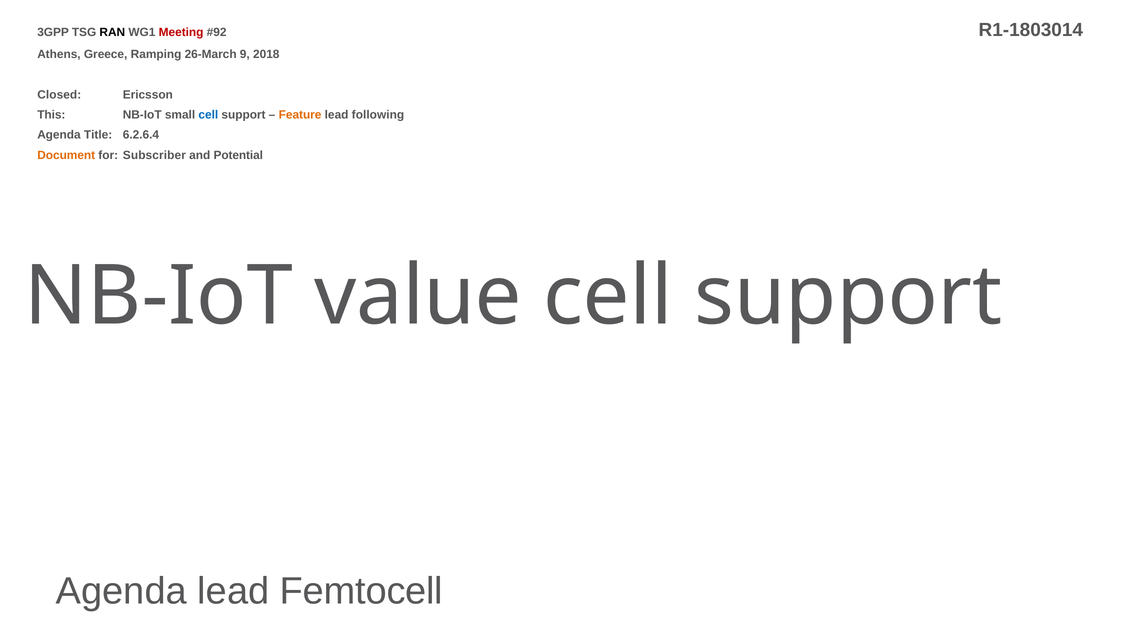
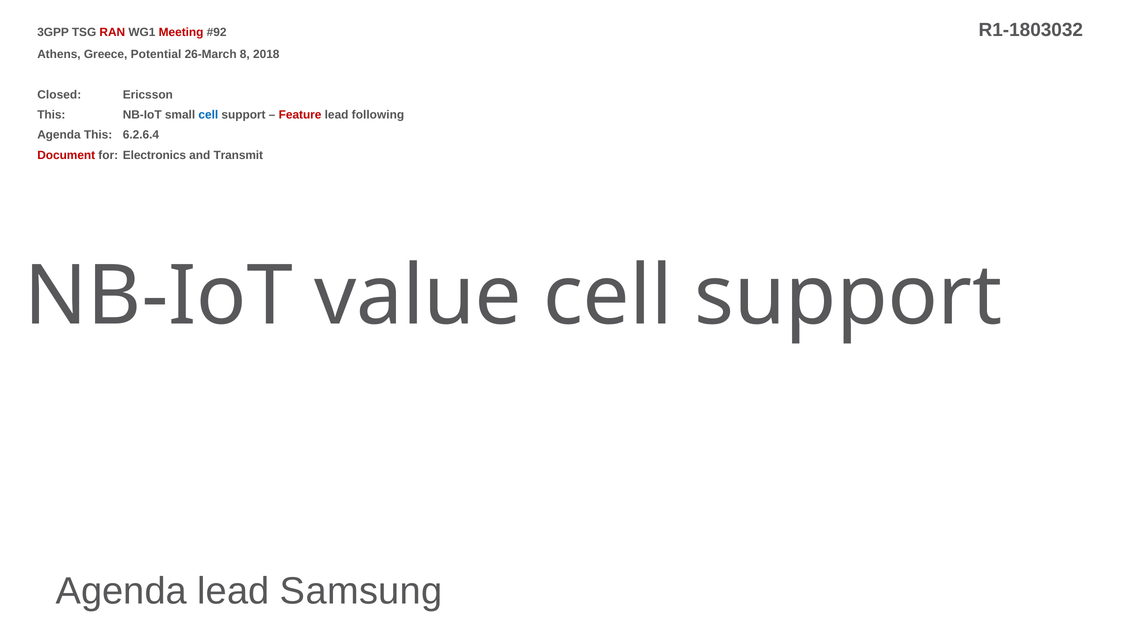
RAN colour: black -> red
R1-1803014: R1-1803014 -> R1-1803032
Ramping: Ramping -> Potential
9: 9 -> 8
Feature colour: orange -> red
Agenda Title: Title -> This
Document colour: orange -> red
Subscriber: Subscriber -> Electronics
Potential: Potential -> Transmit
Femtocell: Femtocell -> Samsung
